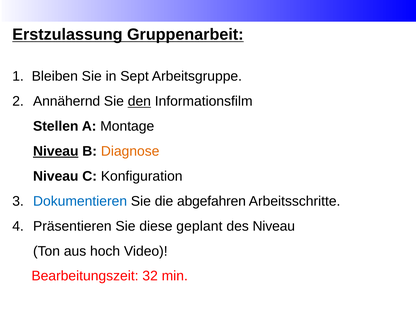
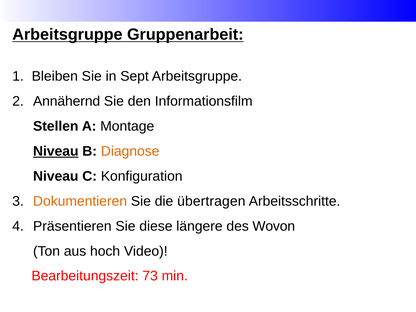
Erstzulassung at (67, 35): Erstzulassung -> Arbeitsgruppe
den underline: present -> none
Dokumentieren colour: blue -> orange
abgefahren: abgefahren -> übertragen
geplant: geplant -> längere
des Niveau: Niveau -> Wovon
32: 32 -> 73
